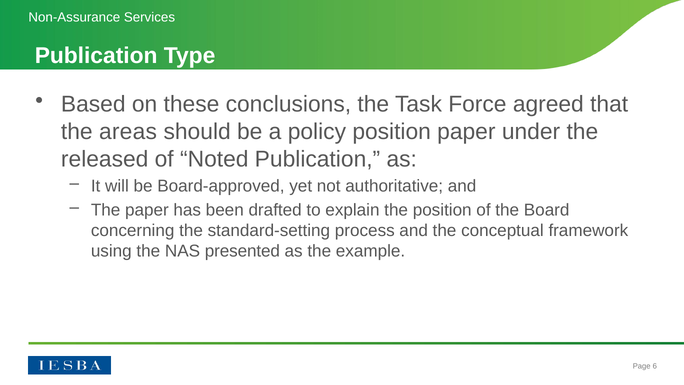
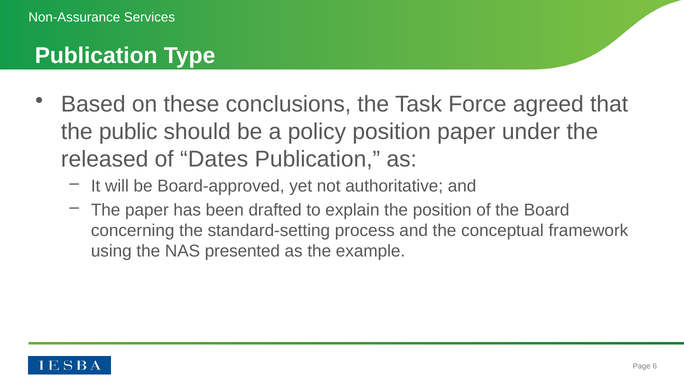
areas: areas -> public
Noted: Noted -> Dates
